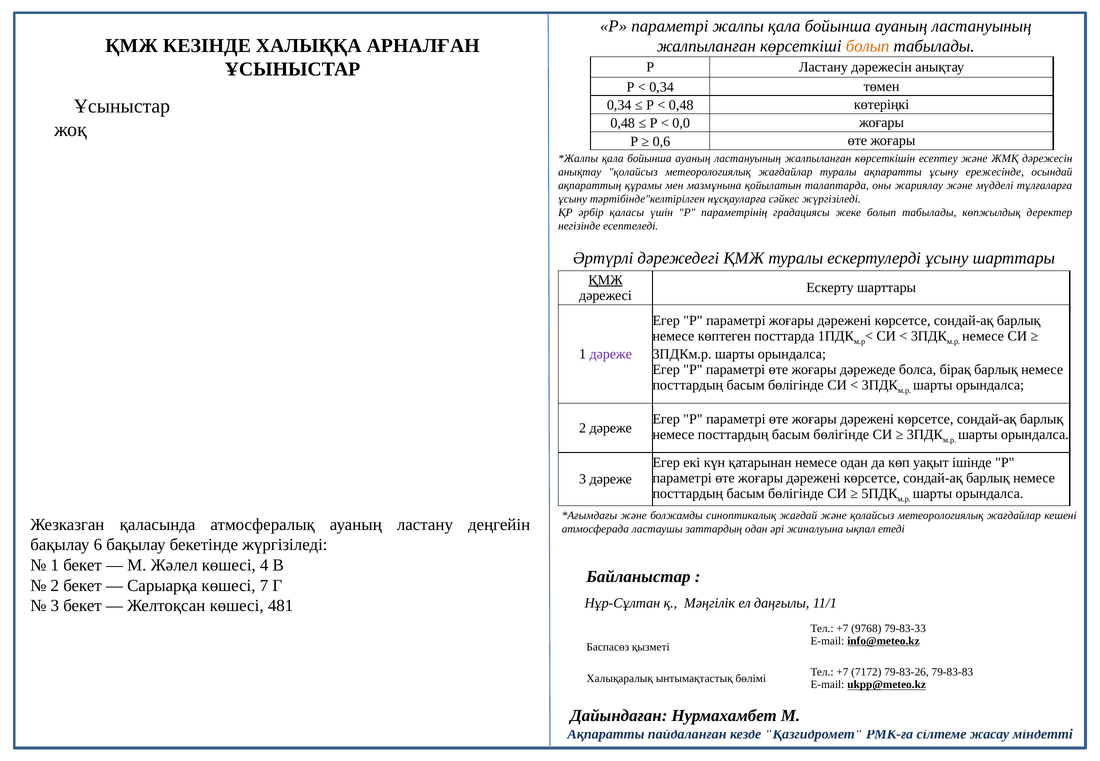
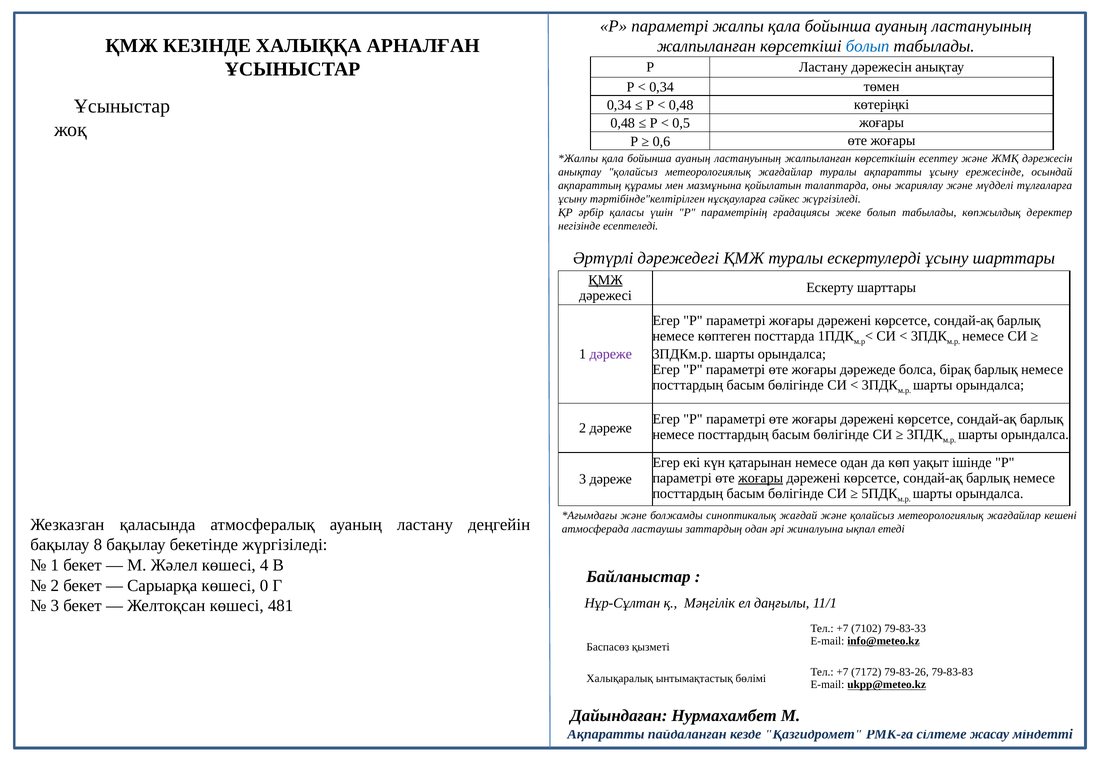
болып at (868, 46) colour: orange -> blue
0,0: 0,0 -> 0,5
жоғары at (761, 478) underline: none -> present
6: 6 -> 8
7: 7 -> 0
9768: 9768 -> 7102
